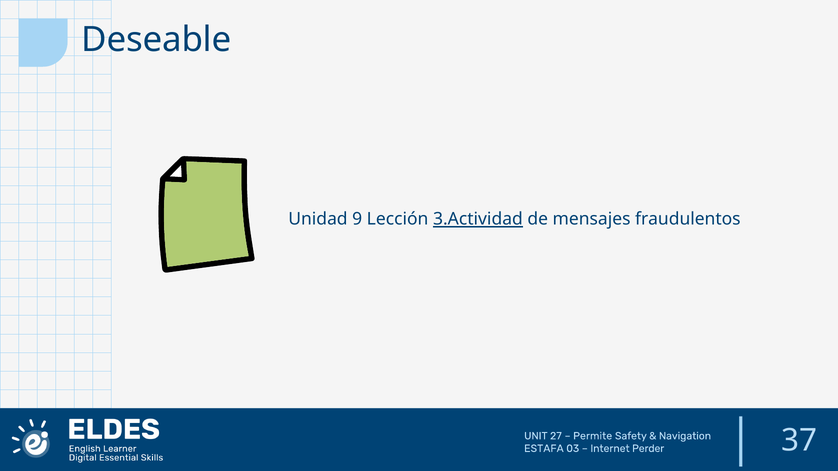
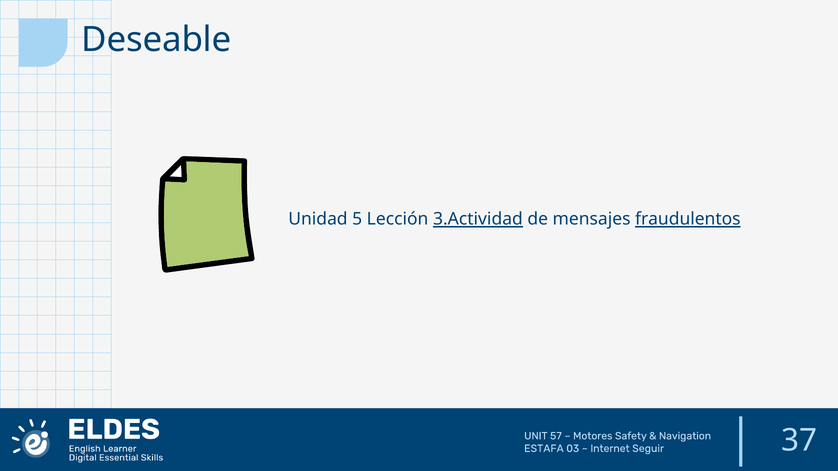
9: 9 -> 5
fraudulentos underline: none -> present
27: 27 -> 57
Permite: Permite -> Motores
Perder: Perder -> Seguir
